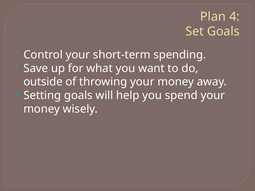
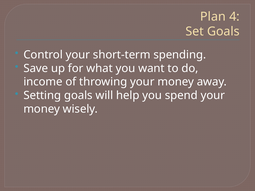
outside: outside -> income
